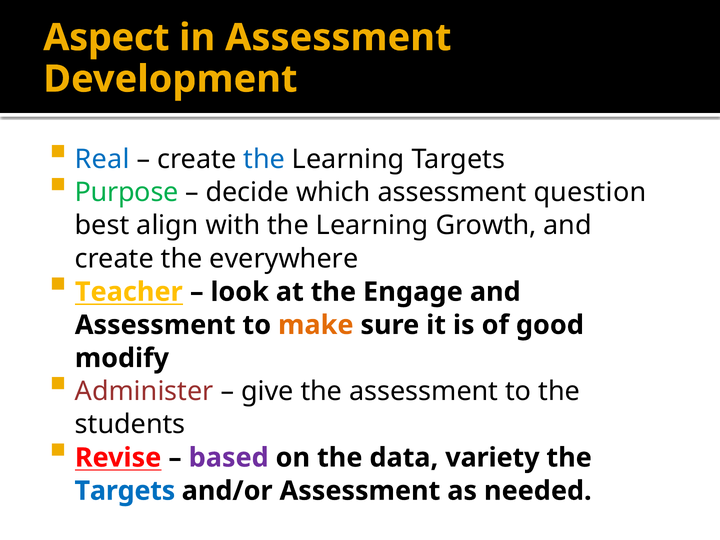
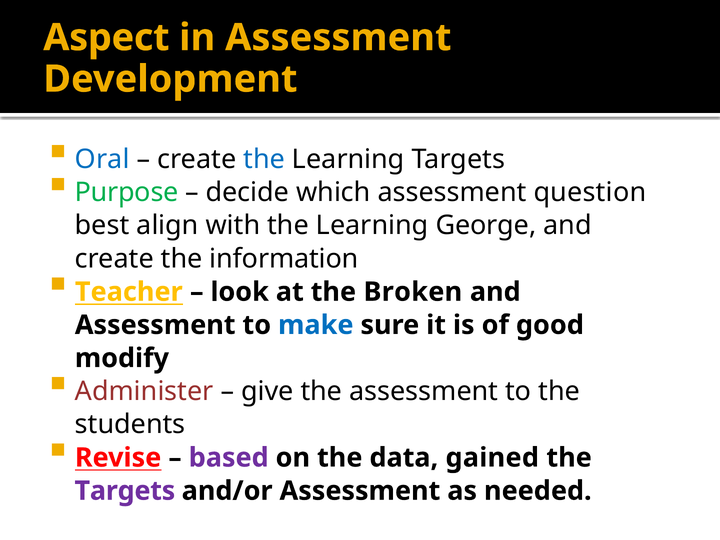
Real: Real -> Oral
Growth: Growth -> George
everywhere: everywhere -> information
Engage: Engage -> Broken
make colour: orange -> blue
variety: variety -> gained
Targets at (125, 491) colour: blue -> purple
